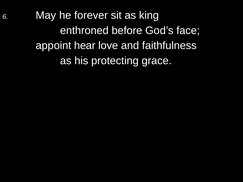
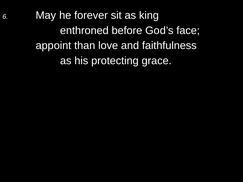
hear: hear -> than
